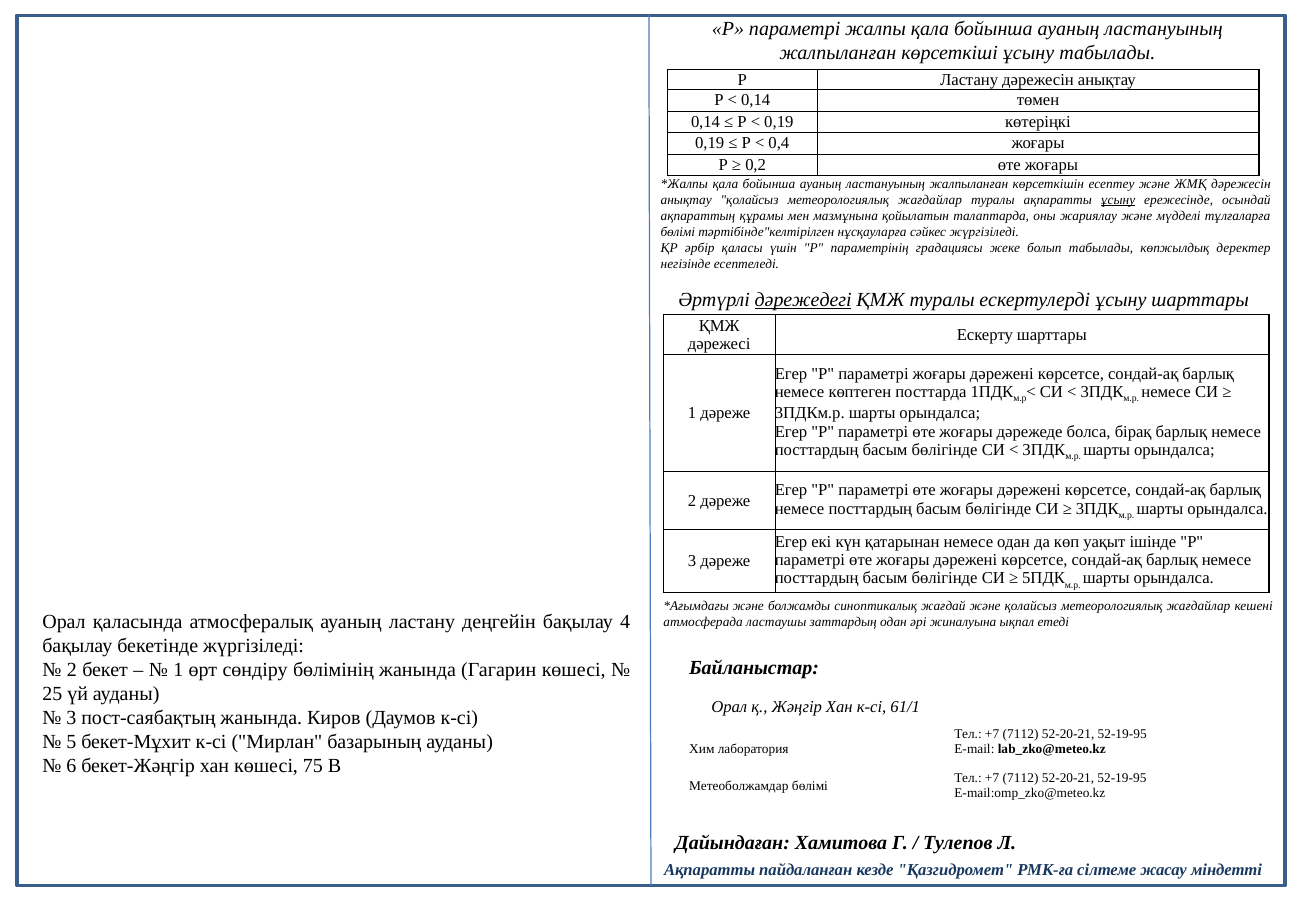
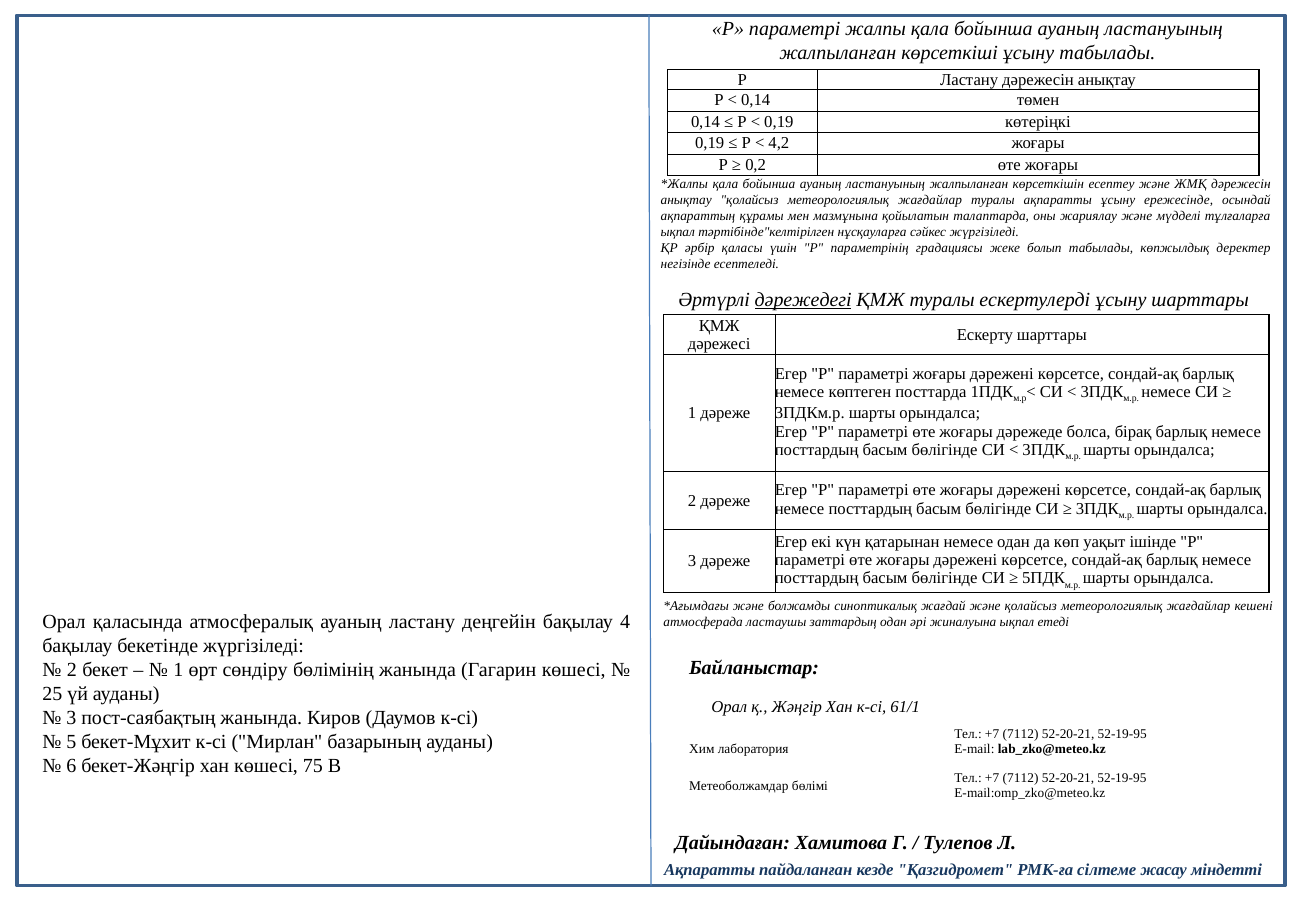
0,4: 0,4 -> 4,2
ұсыну at (1118, 200) underline: present -> none
бөлімі at (678, 232): бөлімі -> ықпал
